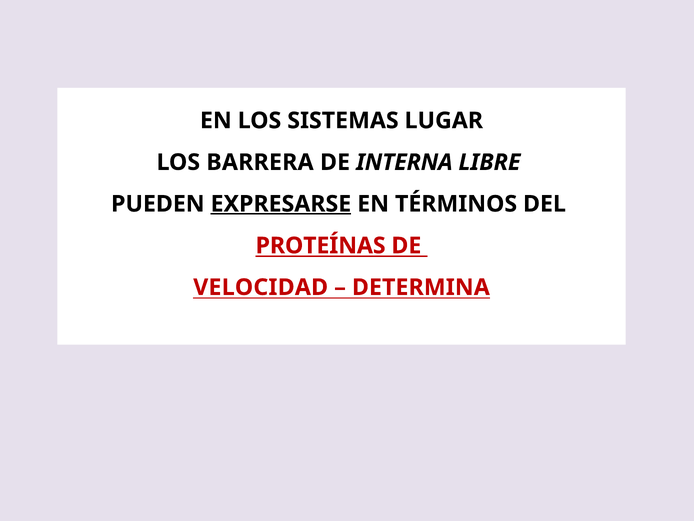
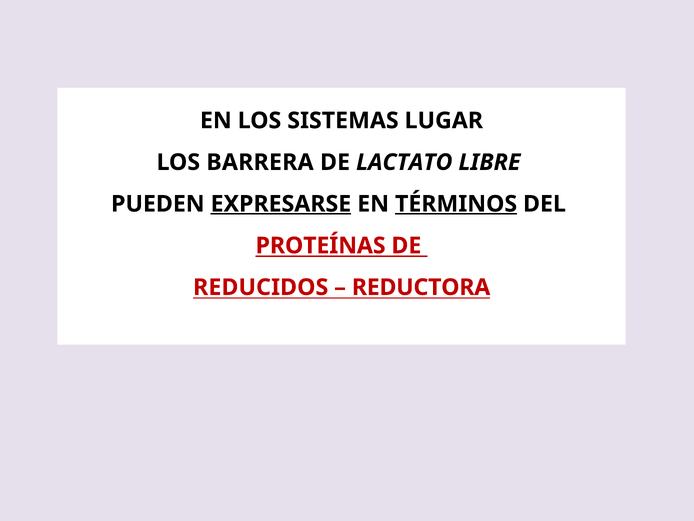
INTERNA: INTERNA -> LACTATO
TÉRMINOS underline: none -> present
VELOCIDAD: VELOCIDAD -> REDUCIDOS
DETERMINA: DETERMINA -> REDUCTORA
